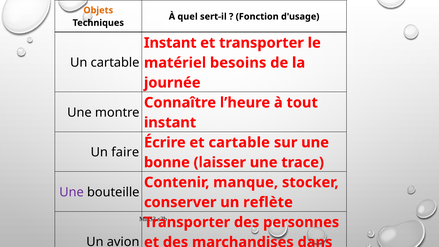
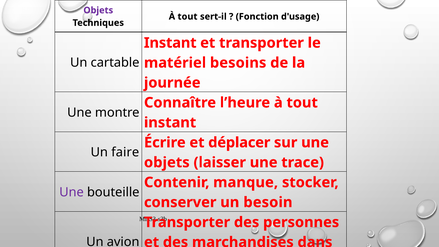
Objets at (98, 10) colour: orange -> purple
quel at (188, 17): quel -> tout
et cartable: cartable -> déplacer
bonne at (167, 162): bonne -> objets
reflète: reflète -> besoin
